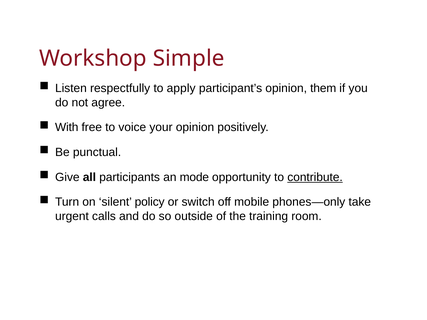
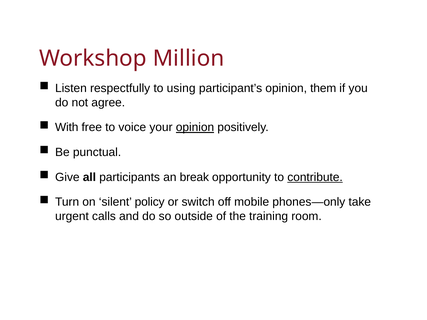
Simple: Simple -> Million
apply: apply -> using
opinion at (195, 127) underline: none -> present
mode: mode -> break
